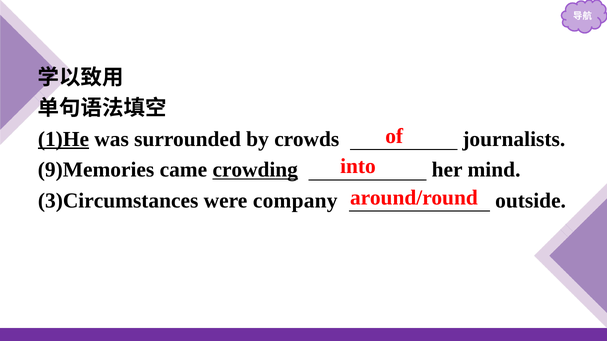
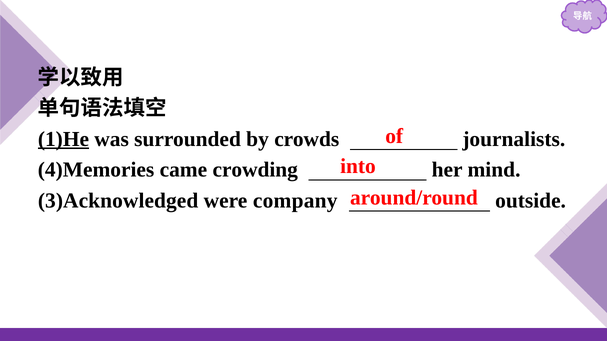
9)Memories: 9)Memories -> 4)Memories
crowding underline: present -> none
3)Circumstances: 3)Circumstances -> 3)Acknowledged
